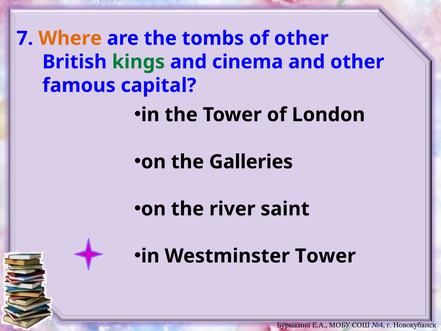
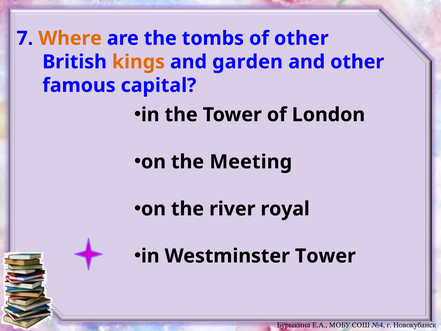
kings colour: green -> orange
cinema: cinema -> garden
Galleries: Galleries -> Meeting
saint: saint -> royal
